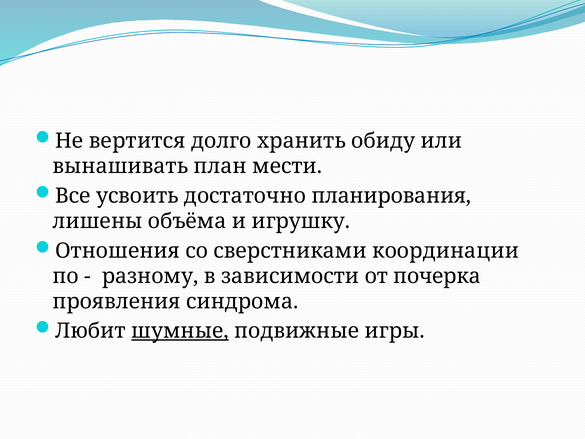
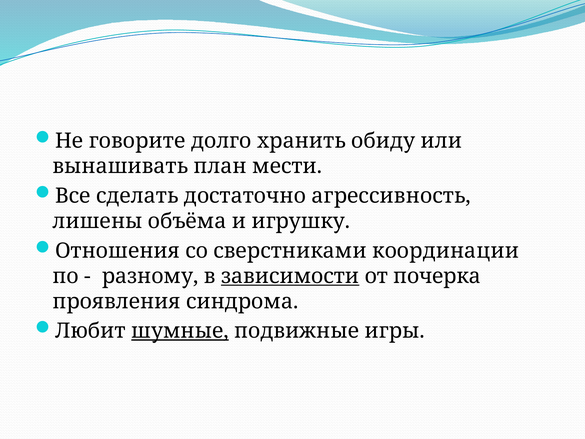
вертится: вертится -> говорите
усвоить: усвоить -> сделать
планирования: планирования -> агрессивность
зависимости underline: none -> present
